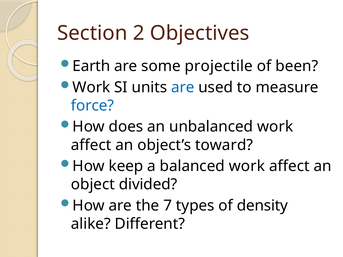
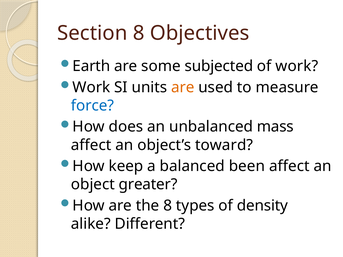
Section 2: 2 -> 8
projectile: projectile -> subjected
of been: been -> work
are at (183, 87) colour: blue -> orange
unbalanced work: work -> mass
balanced work: work -> been
divided: divided -> greater
the 7: 7 -> 8
